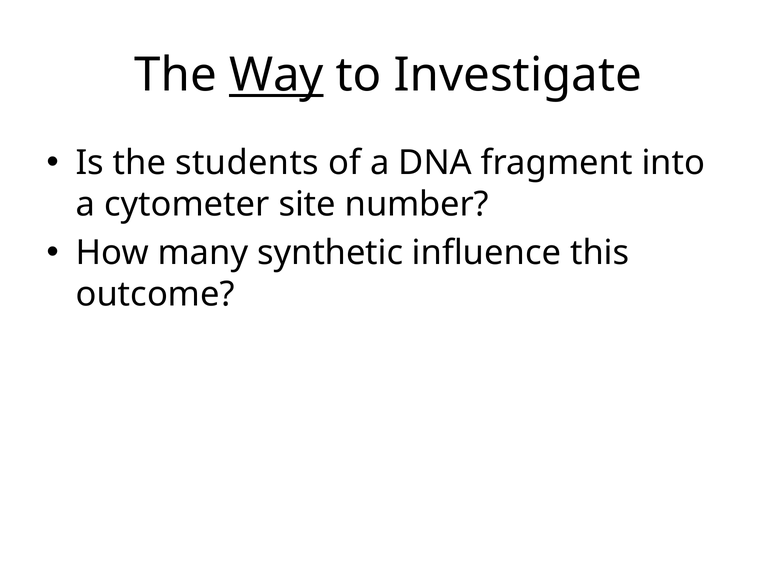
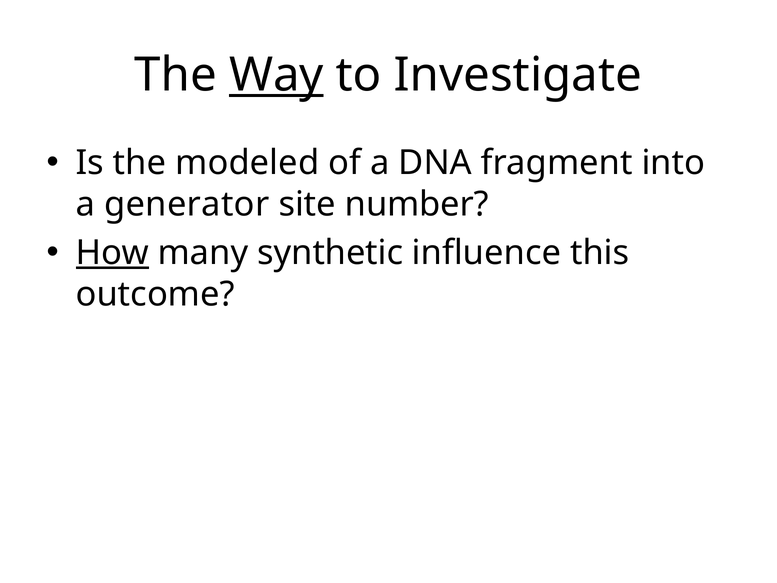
students: students -> modeled
cytometer: cytometer -> generator
How underline: none -> present
